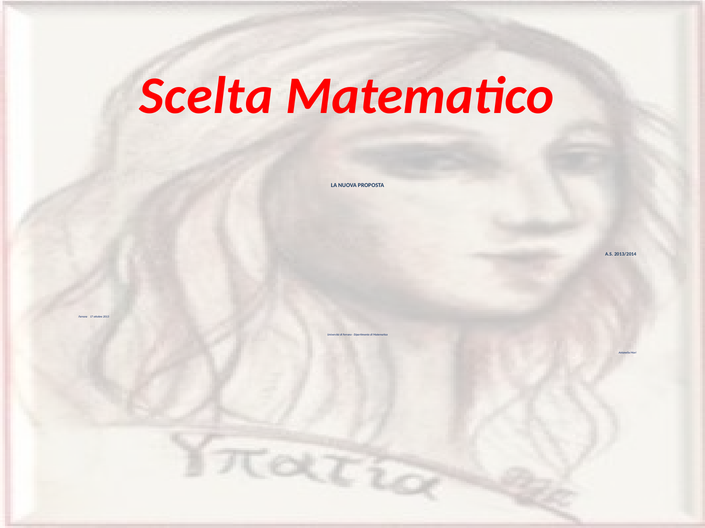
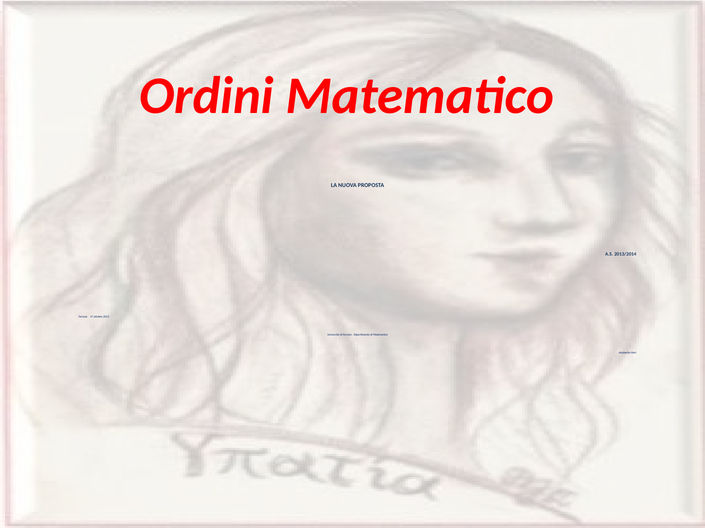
Scelta: Scelta -> Ordini
